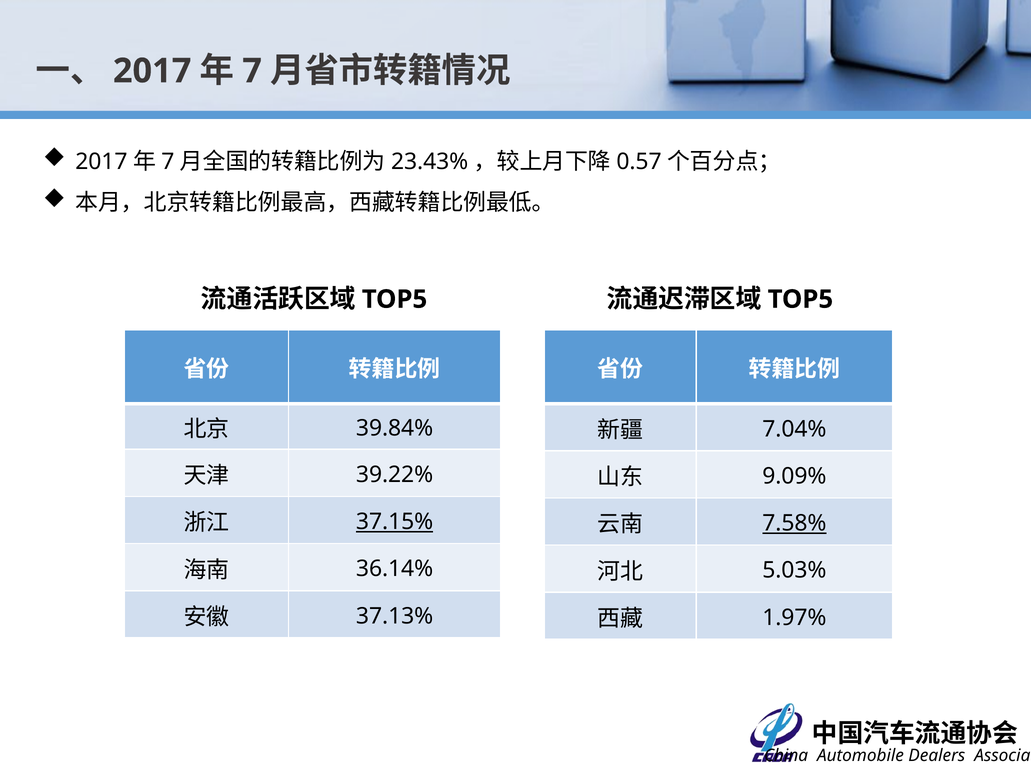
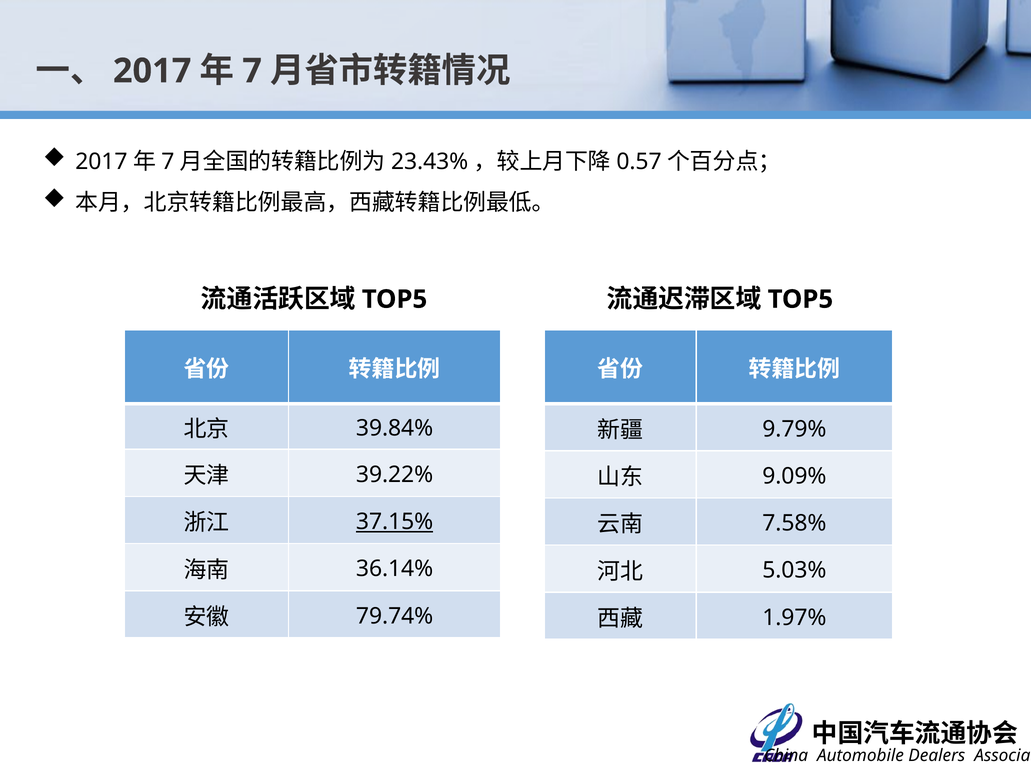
7.04%: 7.04% -> 9.79%
7.58% underline: present -> none
37.13%: 37.13% -> 79.74%
